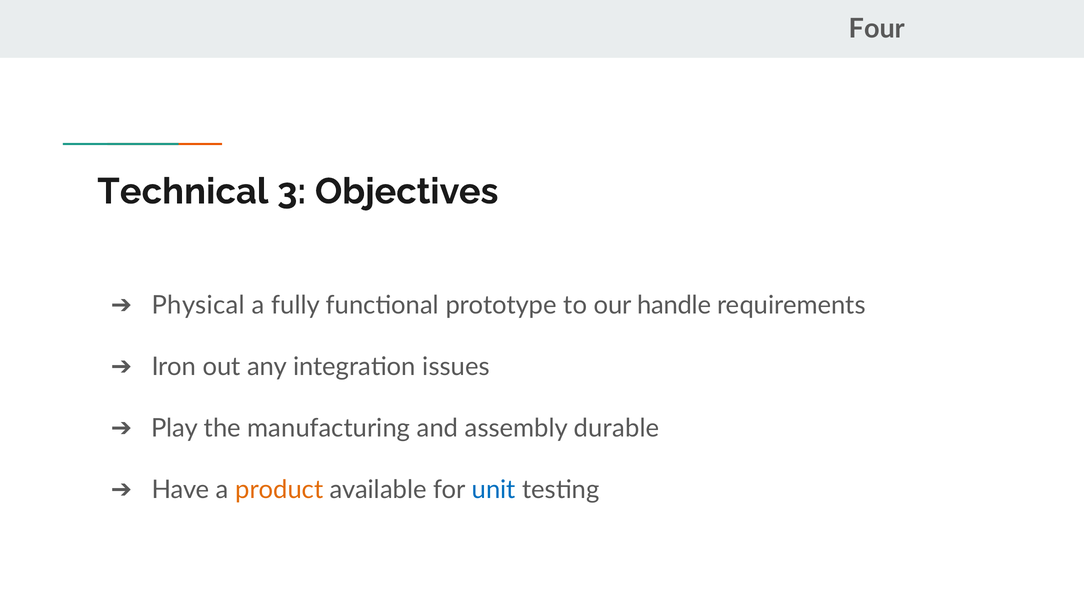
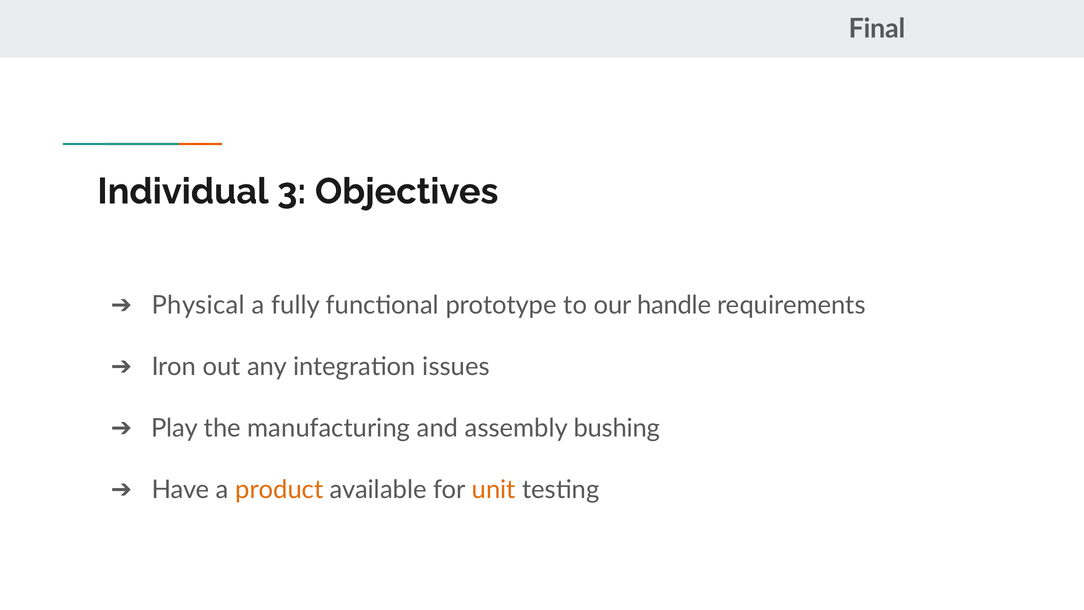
Four: Four -> Final
Technical: Technical -> Individual
durable: durable -> bushing
unit colour: blue -> orange
